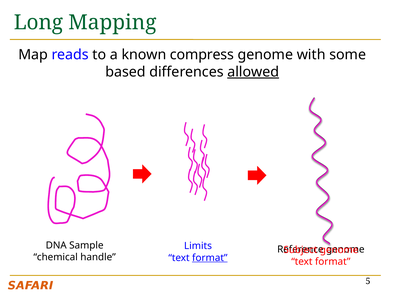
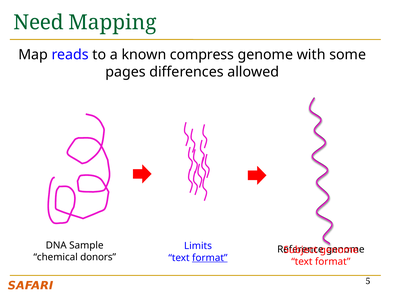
Long: Long -> Need
based: based -> pages
allowed underline: present -> none
handle: handle -> donors
